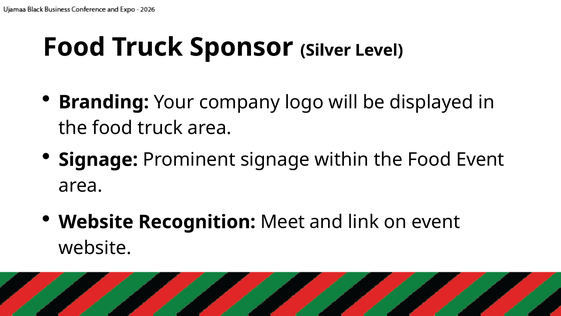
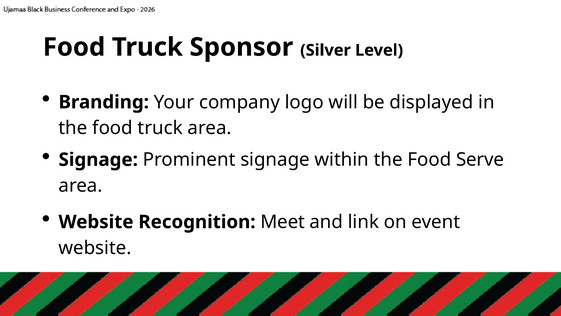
Food Event: Event -> Serve
